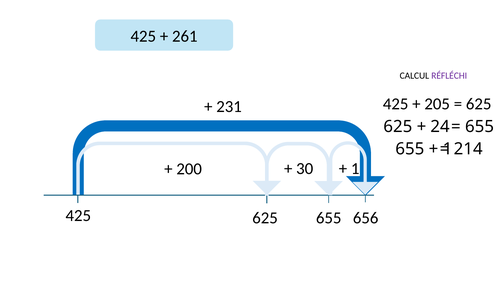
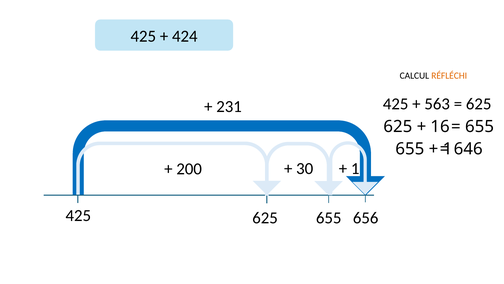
261: 261 -> 424
RÉFLÉCHI colour: purple -> orange
205: 205 -> 563
24: 24 -> 16
214: 214 -> 646
